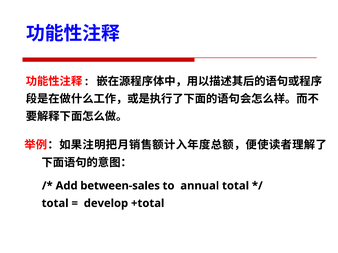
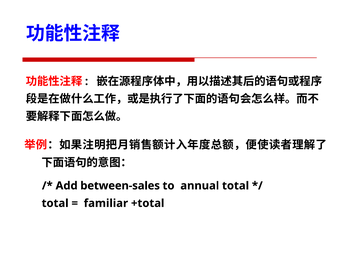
develop: develop -> familiar
